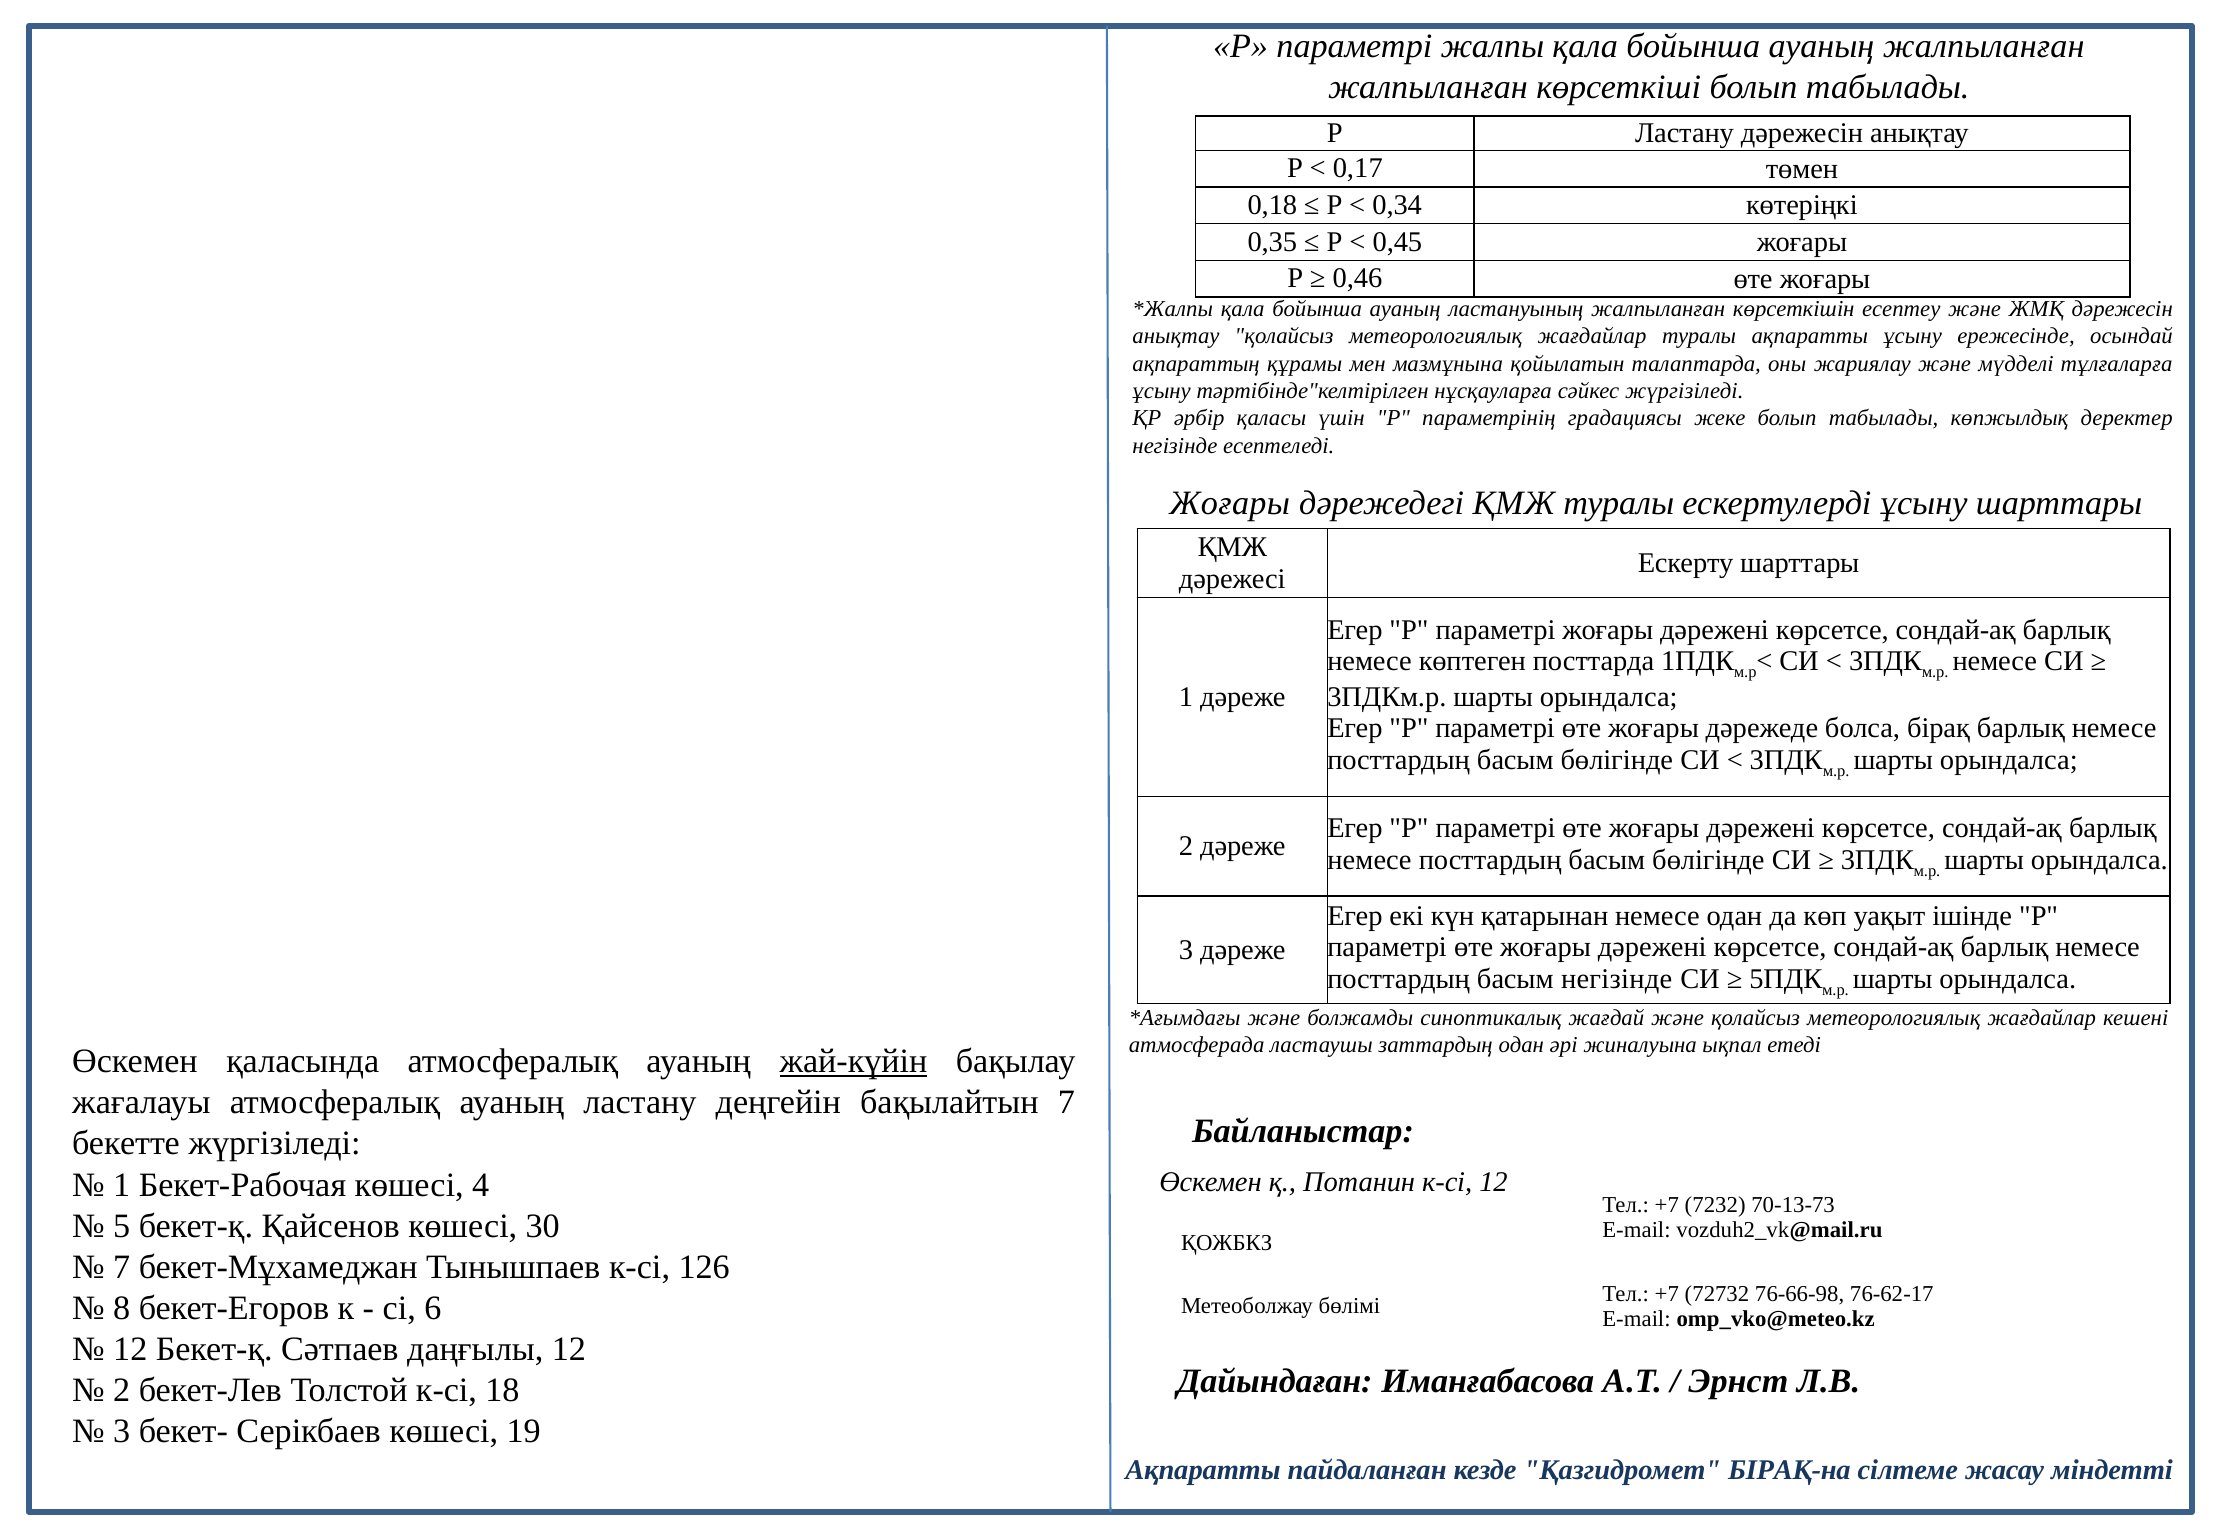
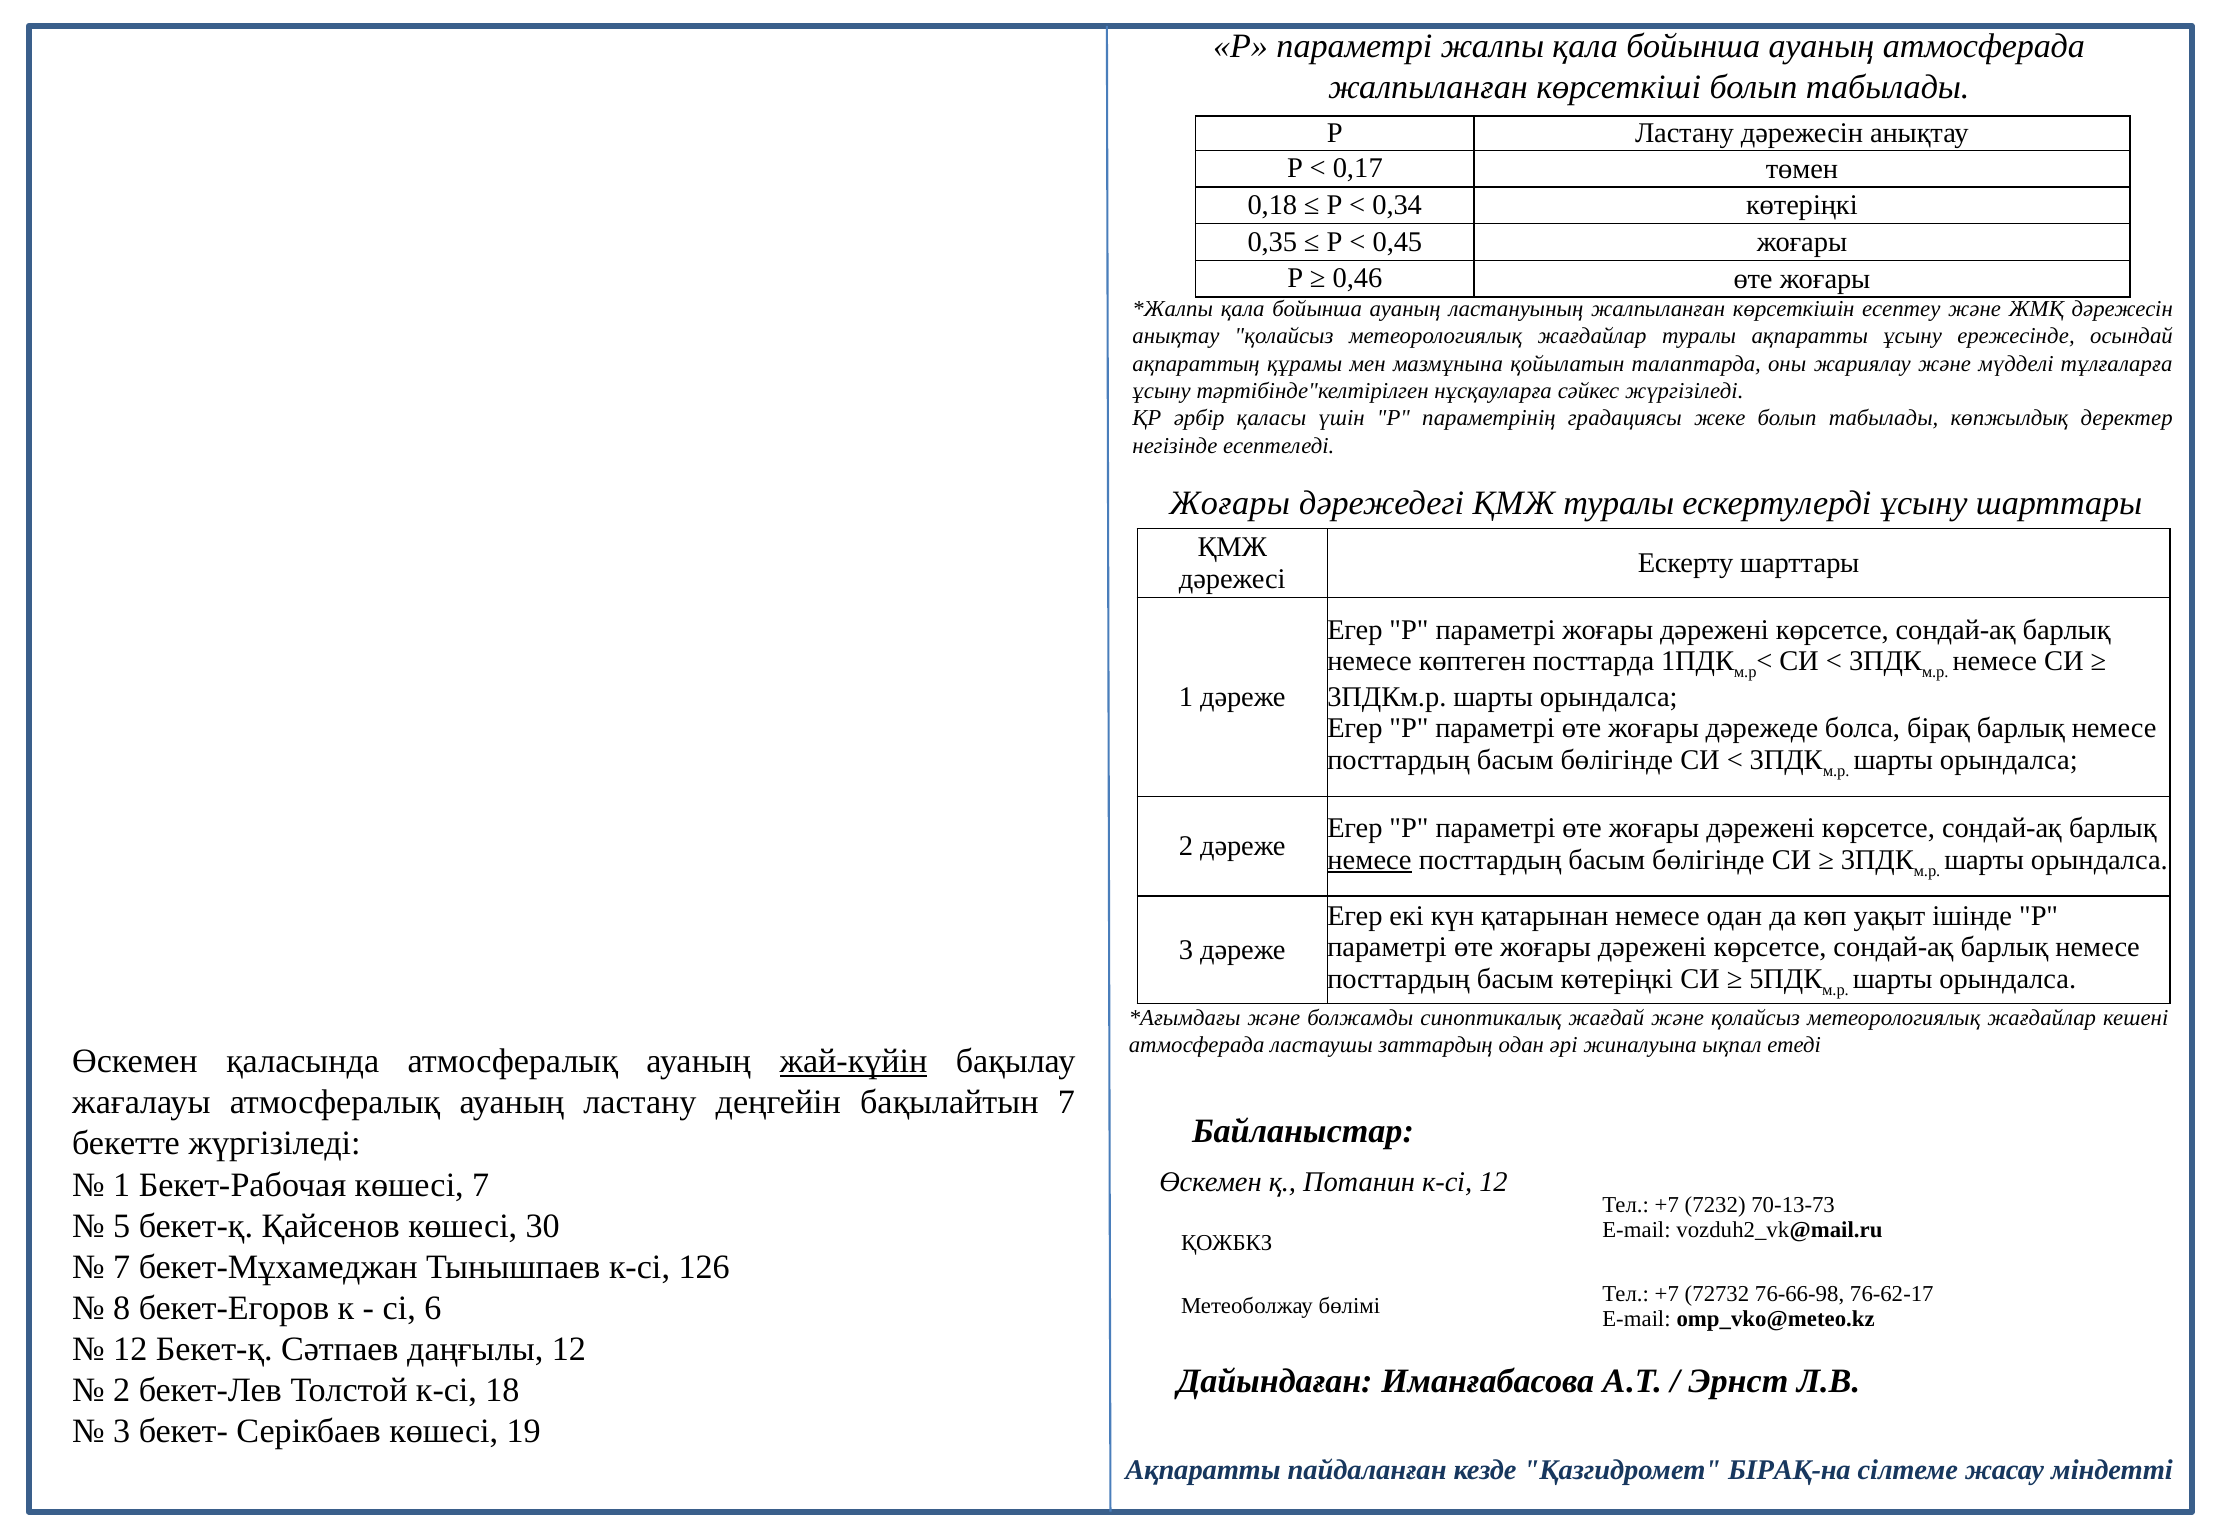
ауаның жалпыланған: жалпыланған -> атмосферада
немесе at (1369, 859) underline: none -> present
басым негізінде: негізінде -> көтеріңкі
көшесі 4: 4 -> 7
